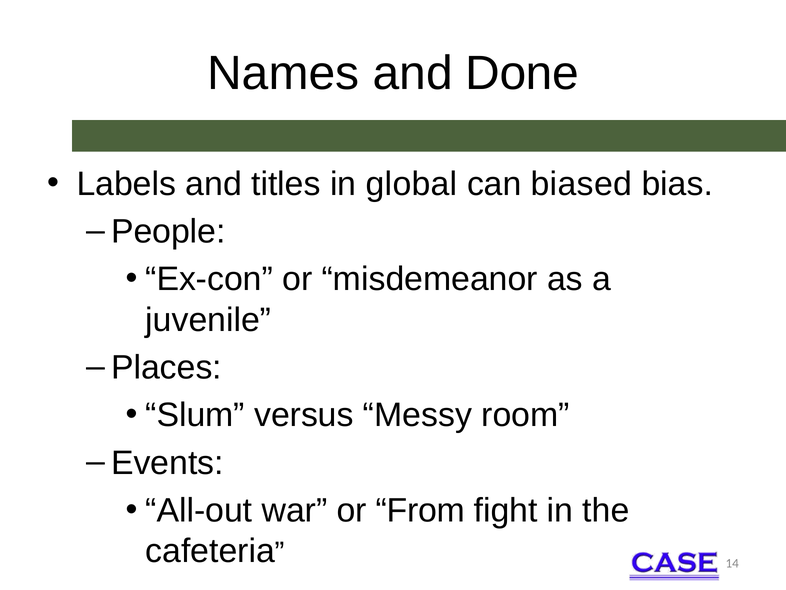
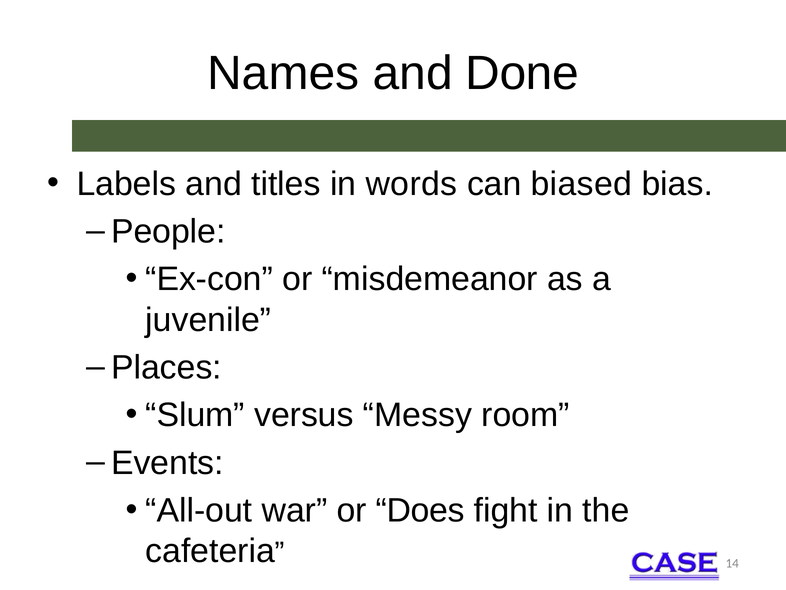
global: global -> words
From: From -> Does
